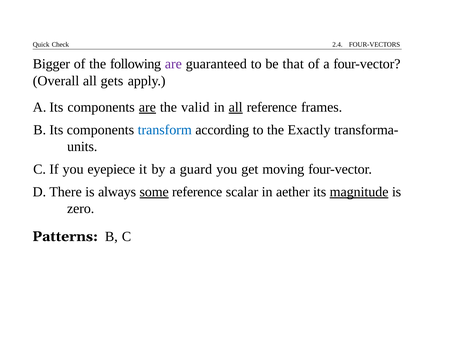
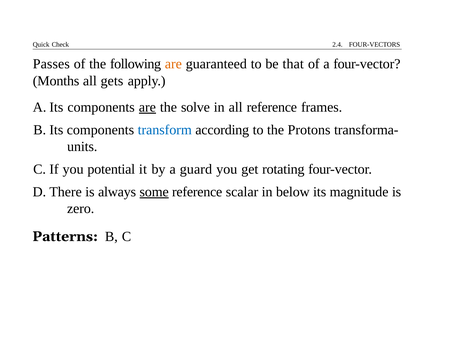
Bigger: Bigger -> Passes
are at (173, 64) colour: purple -> orange
Overall: Overall -> Months
valid: valid -> solve
all at (236, 107) underline: present -> none
Exactly: Exactly -> Protons
eyepiece: eyepiece -> potential
moving: moving -> rotating
aether: aether -> below
magnitude underline: present -> none
